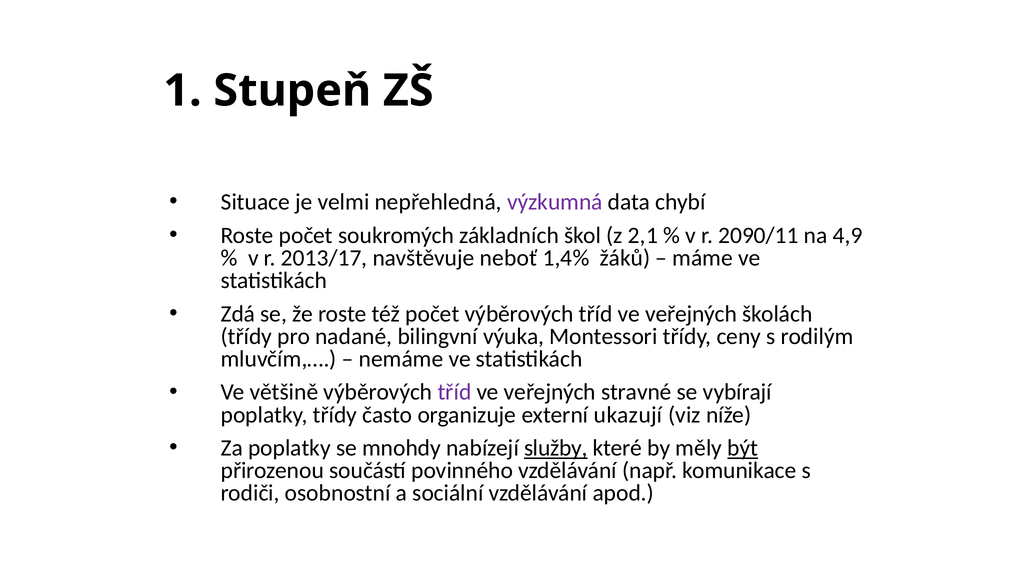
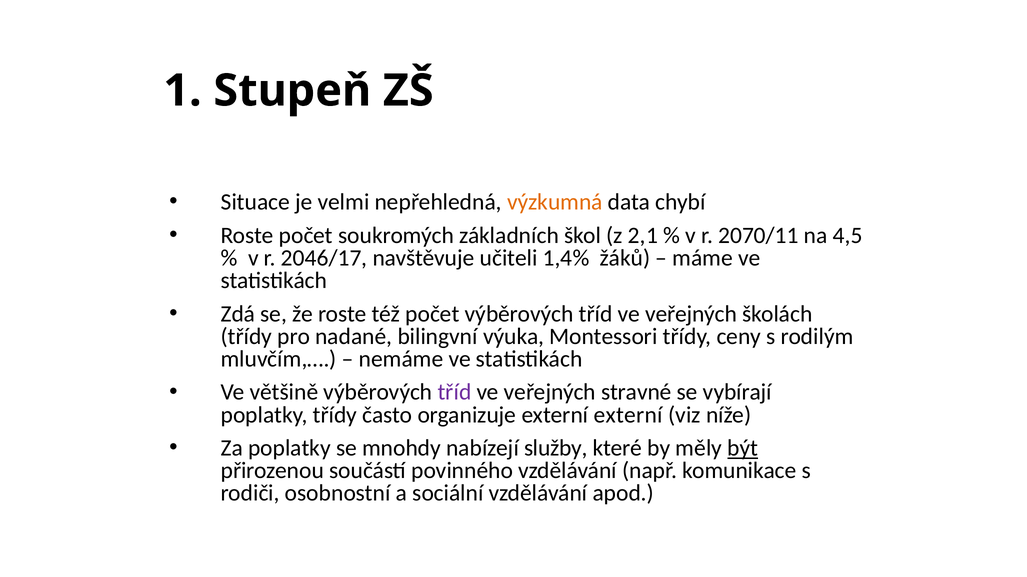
výzkumná colour: purple -> orange
2090/11: 2090/11 -> 2070/11
4,9: 4,9 -> 4,5
2013/17: 2013/17 -> 2046/17
neboť: neboť -> učiteli
externí ukazují: ukazují -> externí
služby underline: present -> none
